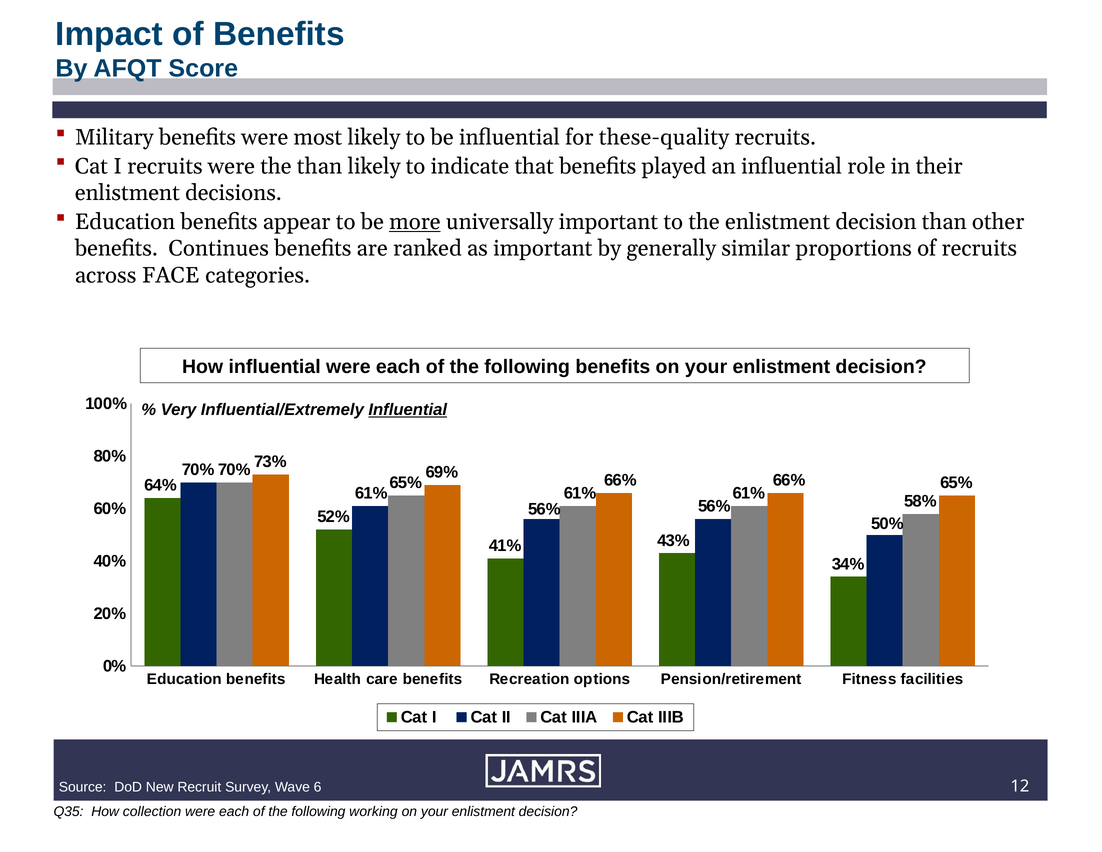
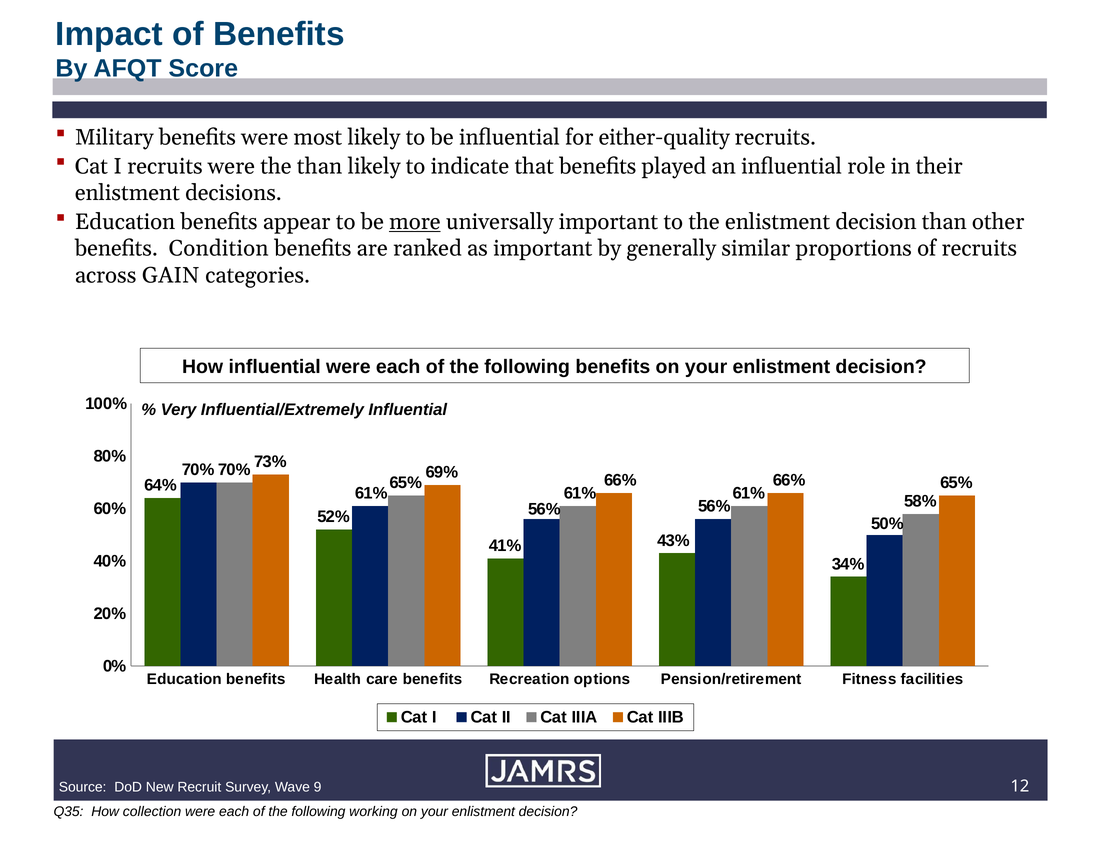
these-quality: these-quality -> either-quality
Continues: Continues -> Condition
FACE: FACE -> GAIN
Influential at (408, 410) underline: present -> none
6: 6 -> 9
